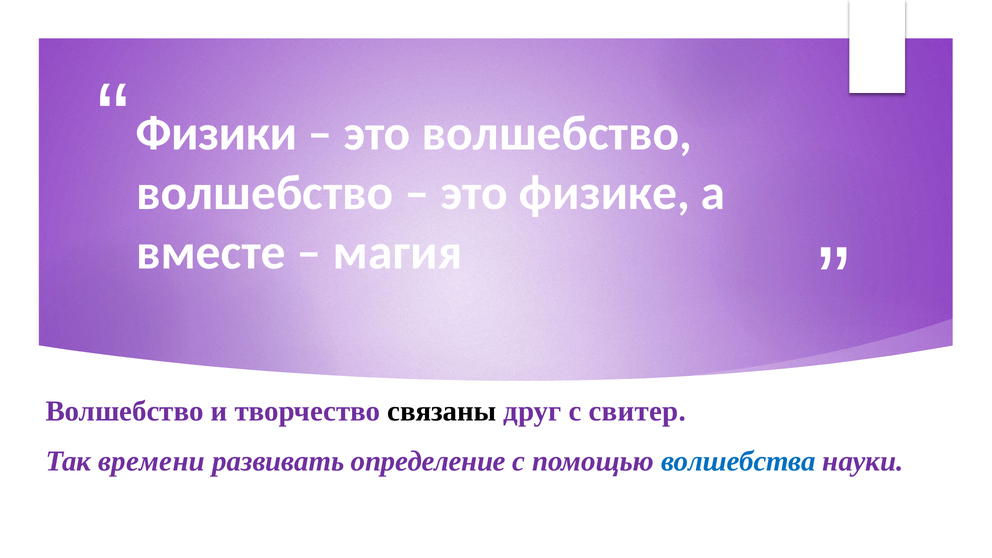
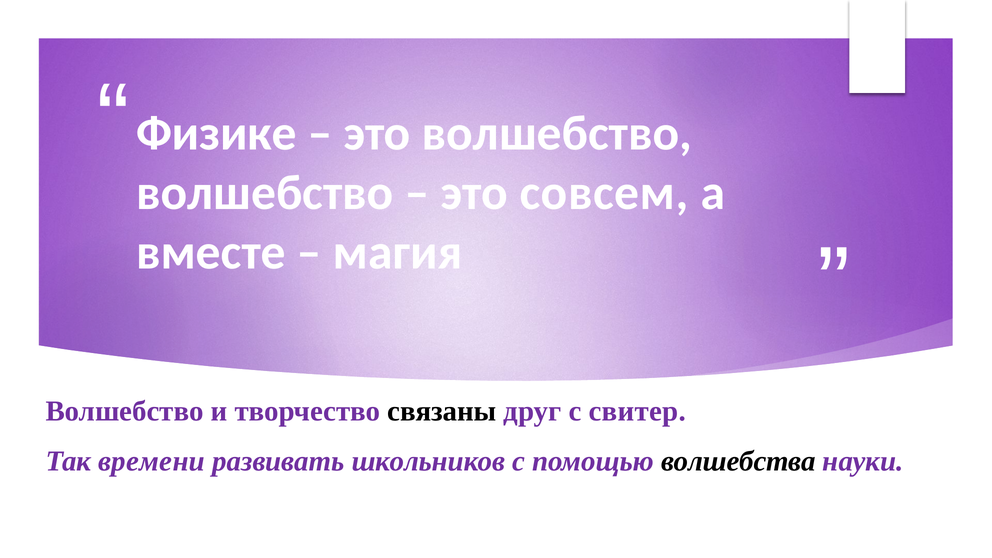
Физики: Физики -> Физике
физике: физике -> совсем
определение: определение -> школьников
волшебства colour: blue -> black
